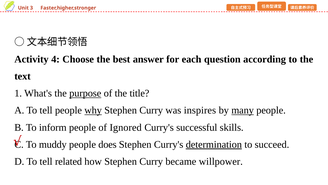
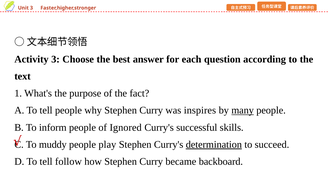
Activity 4: 4 -> 3
purpose underline: present -> none
title: title -> fact
why underline: present -> none
does: does -> play
related: related -> follow
willpower: willpower -> backboard
